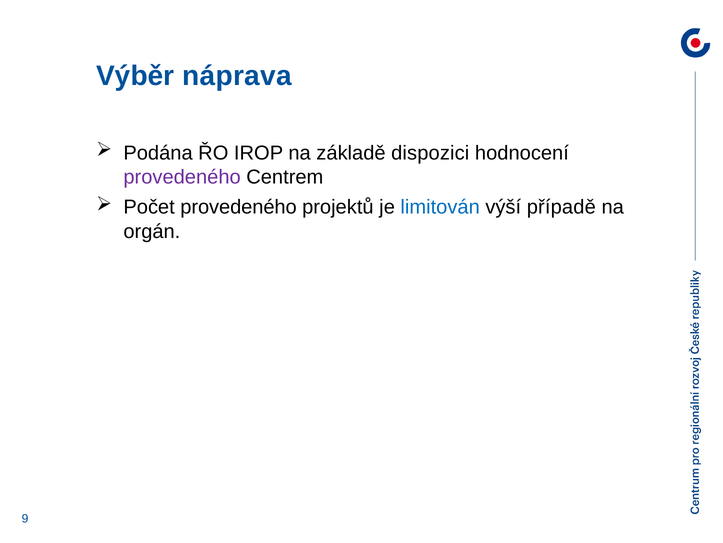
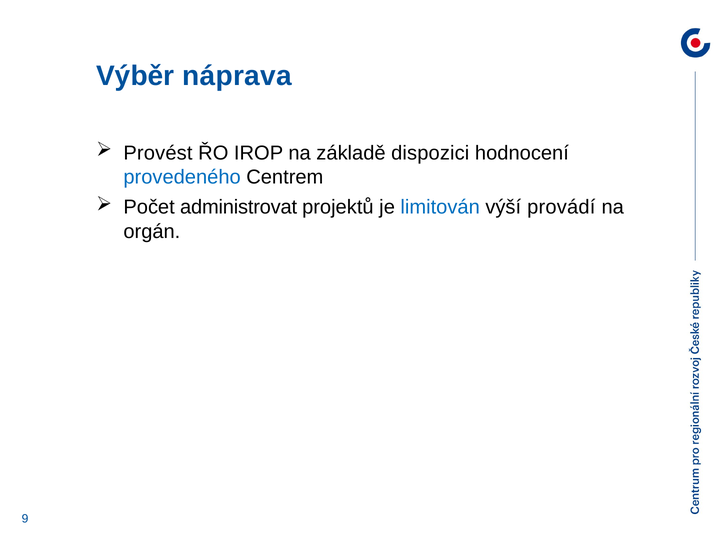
Podána: Podána -> Provést
provedeného at (182, 177) colour: purple -> blue
Počet provedeného: provedeného -> administrovat
případě: případě -> provádí
